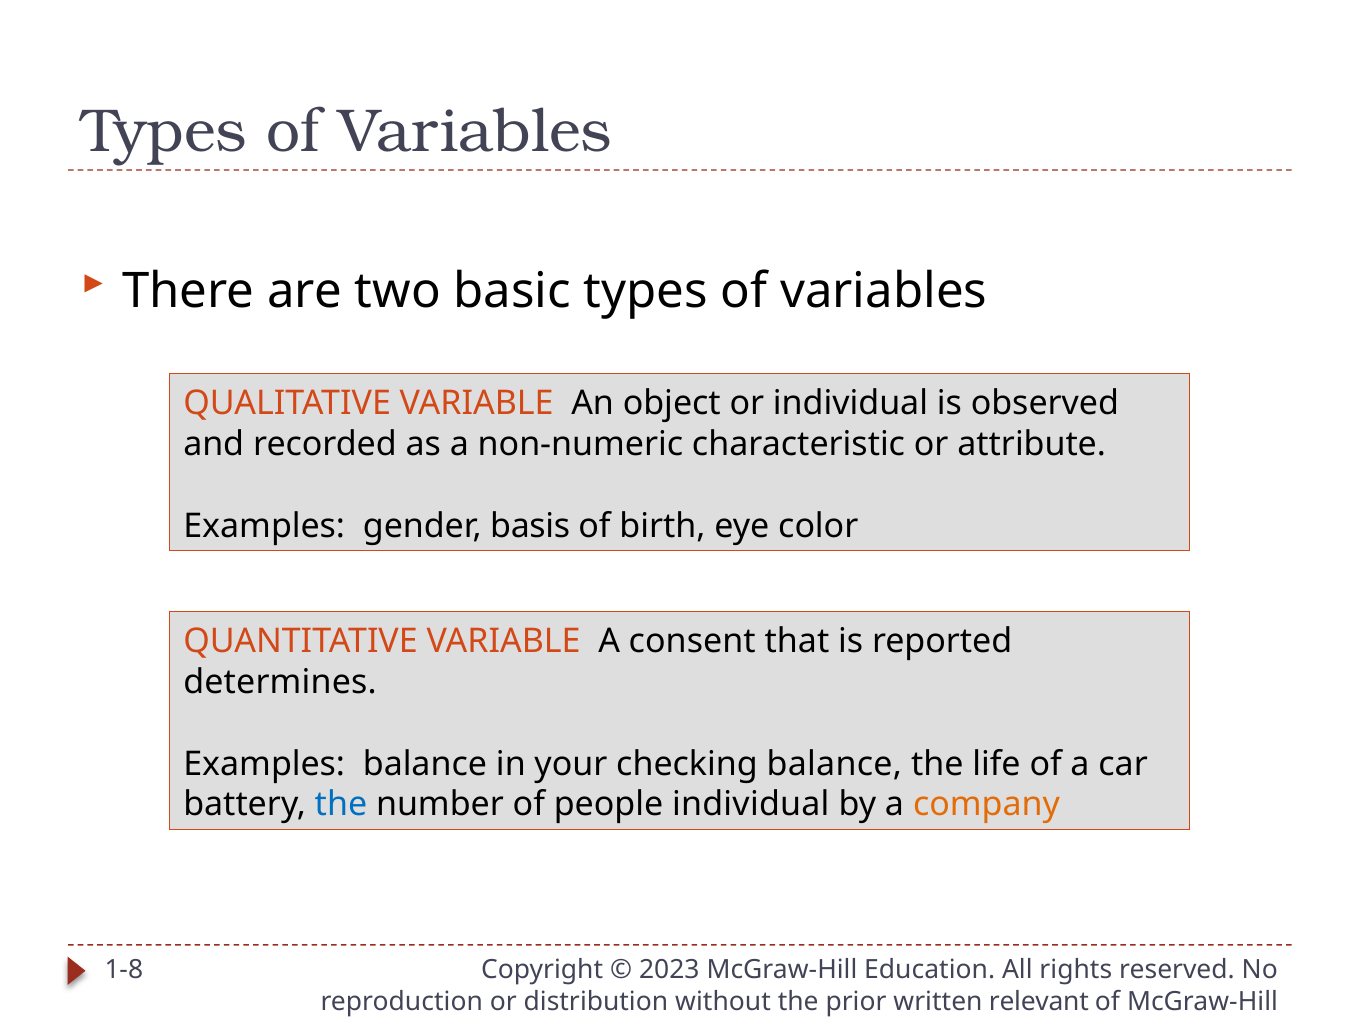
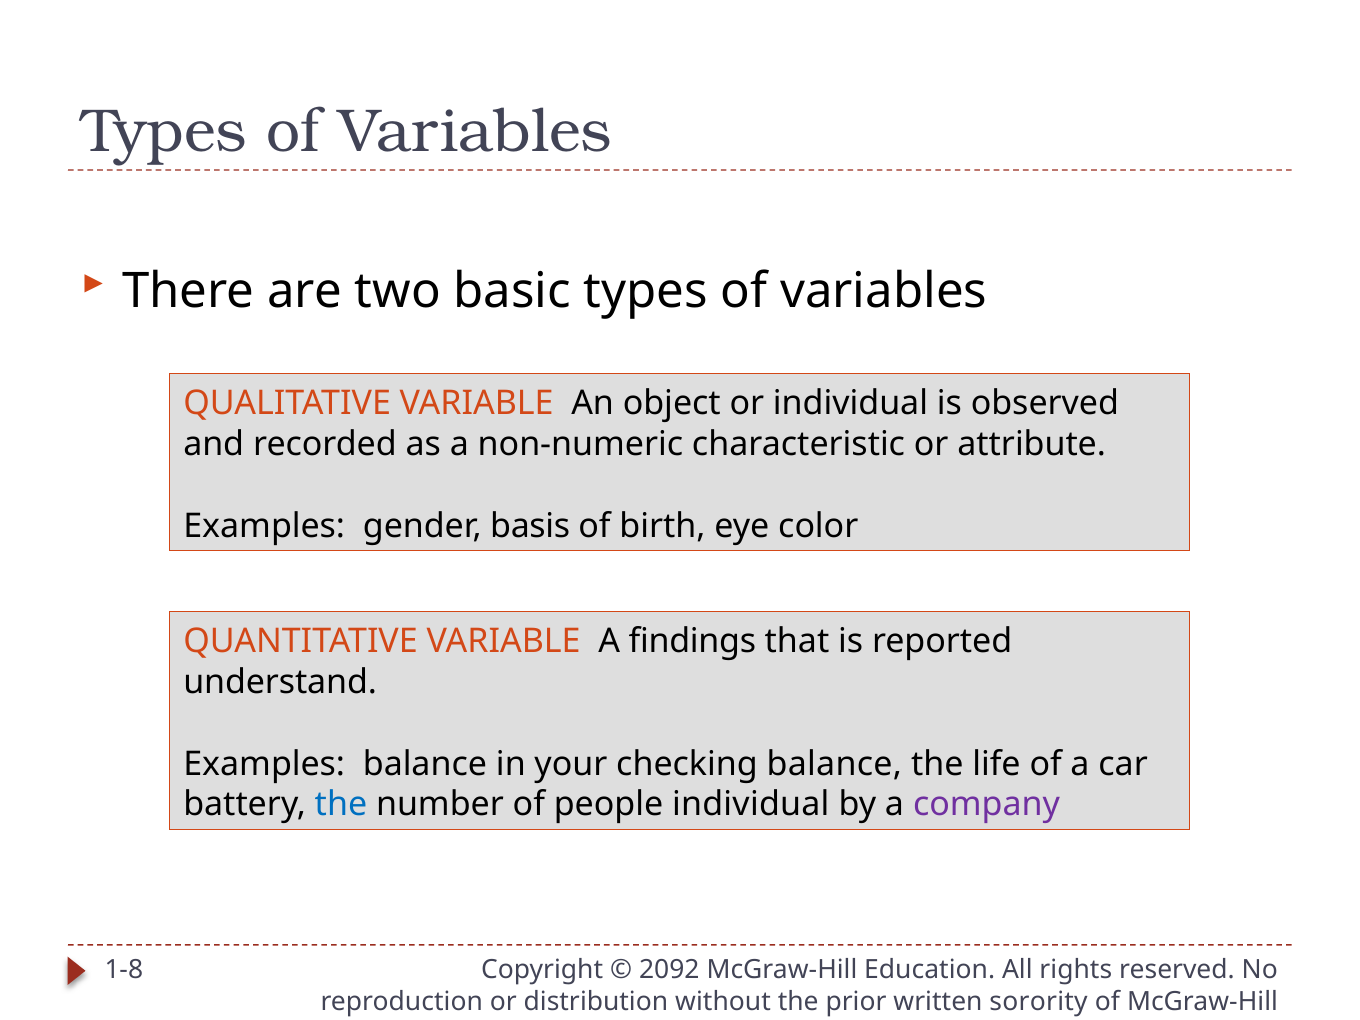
consent: consent -> findings
determines: determines -> understand
company colour: orange -> purple
2023: 2023 -> 2092
relevant: relevant -> sorority
